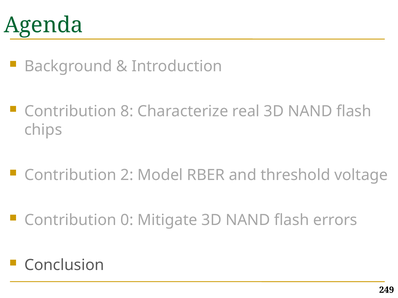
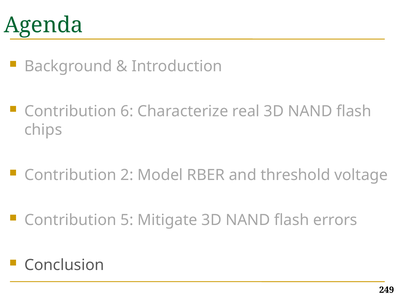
8: 8 -> 6
0: 0 -> 5
